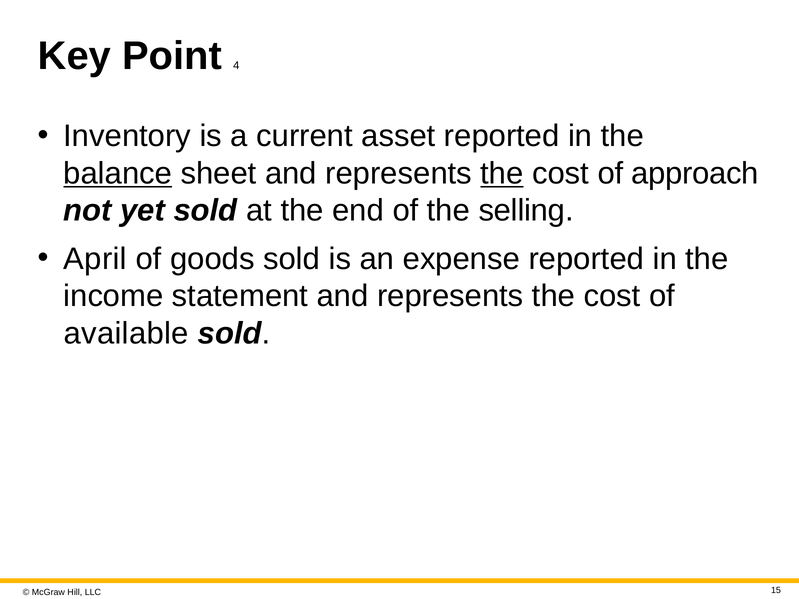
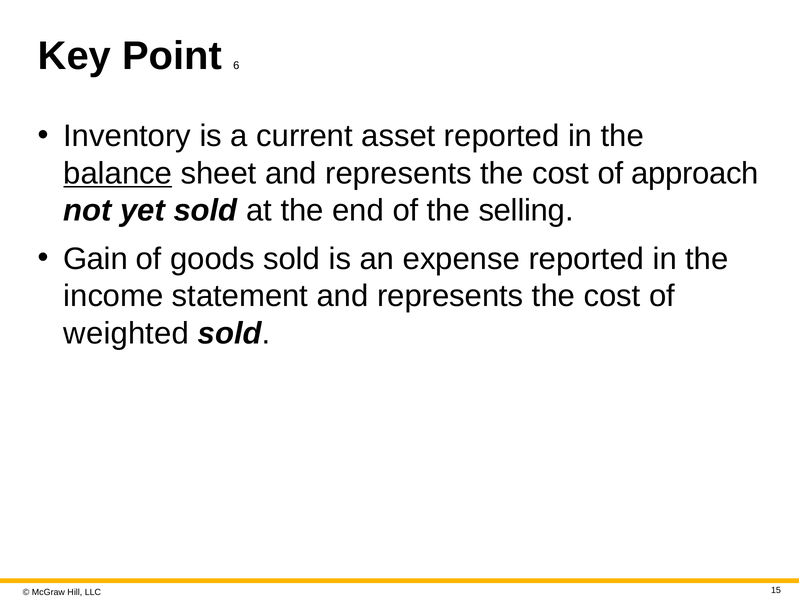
4: 4 -> 6
the at (502, 174) underline: present -> none
April: April -> Gain
available: available -> weighted
